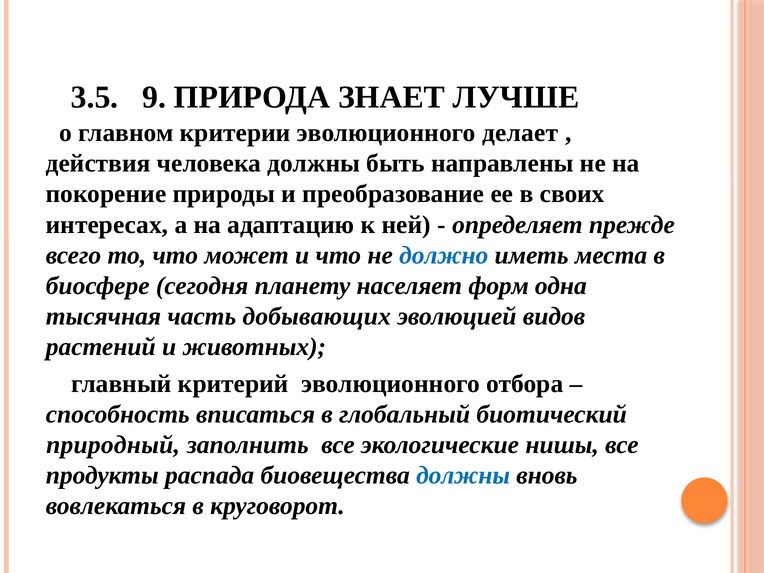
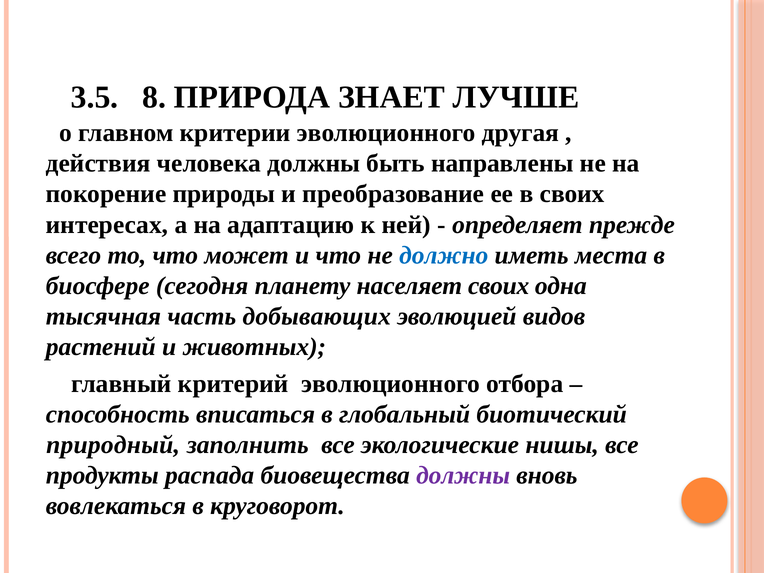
9: 9 -> 8
делает: делает -> другая
населяет форм: форм -> своих
должны at (463, 475) colour: blue -> purple
